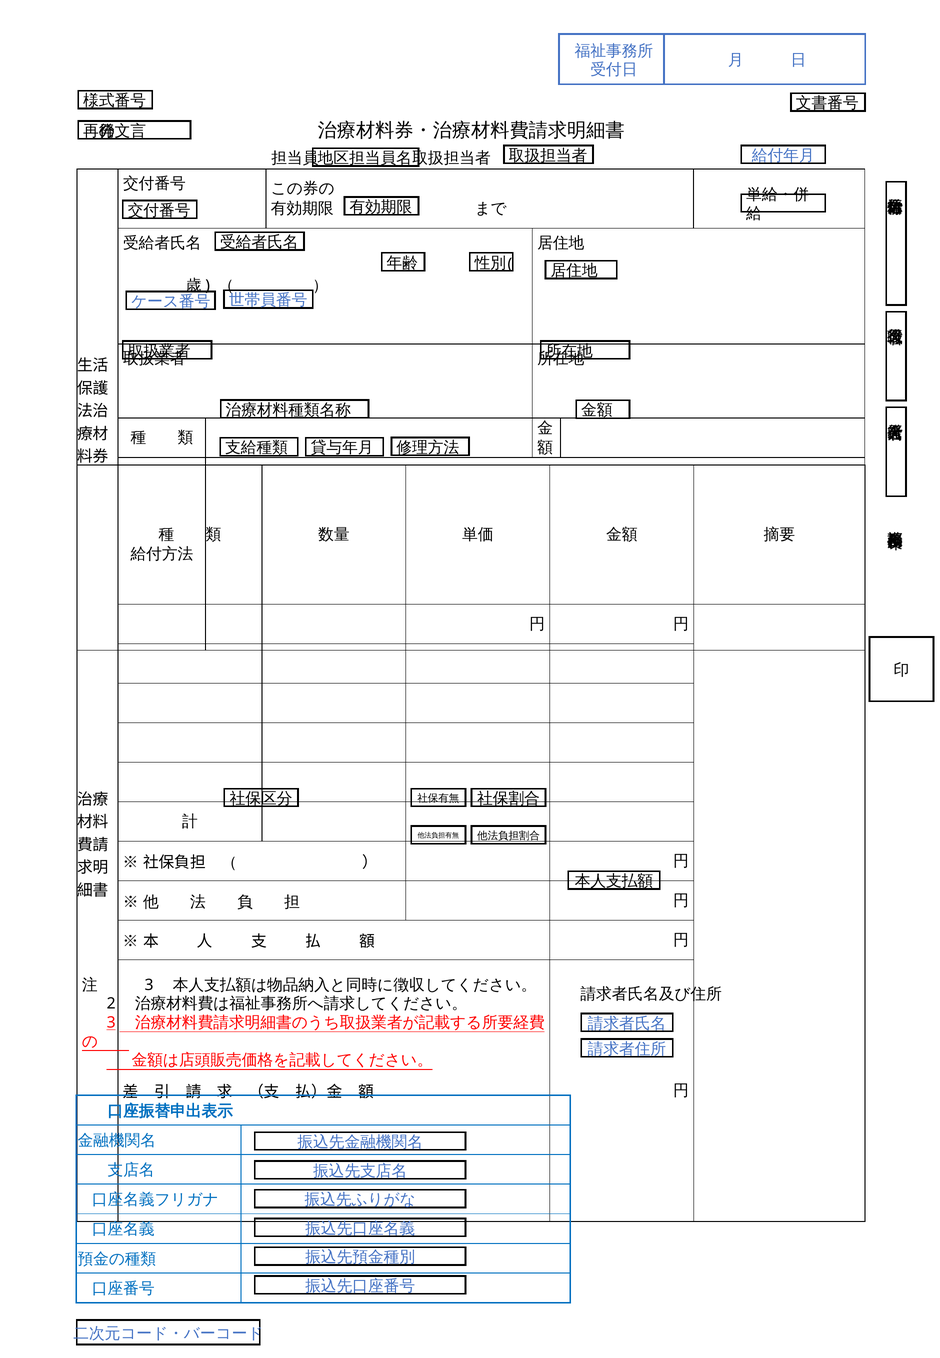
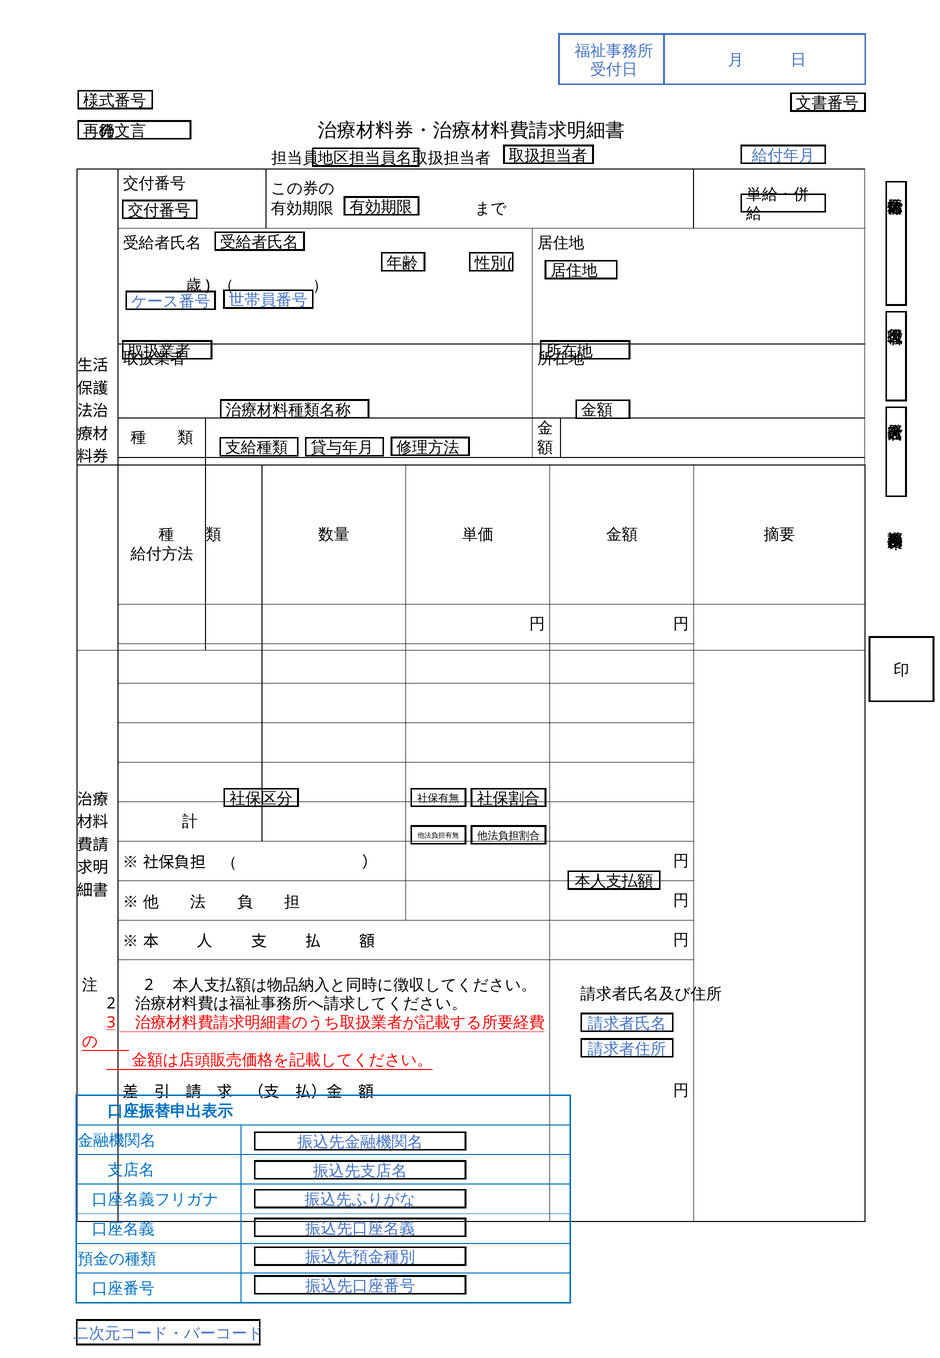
3 at (149, 985): 3 -> 2
